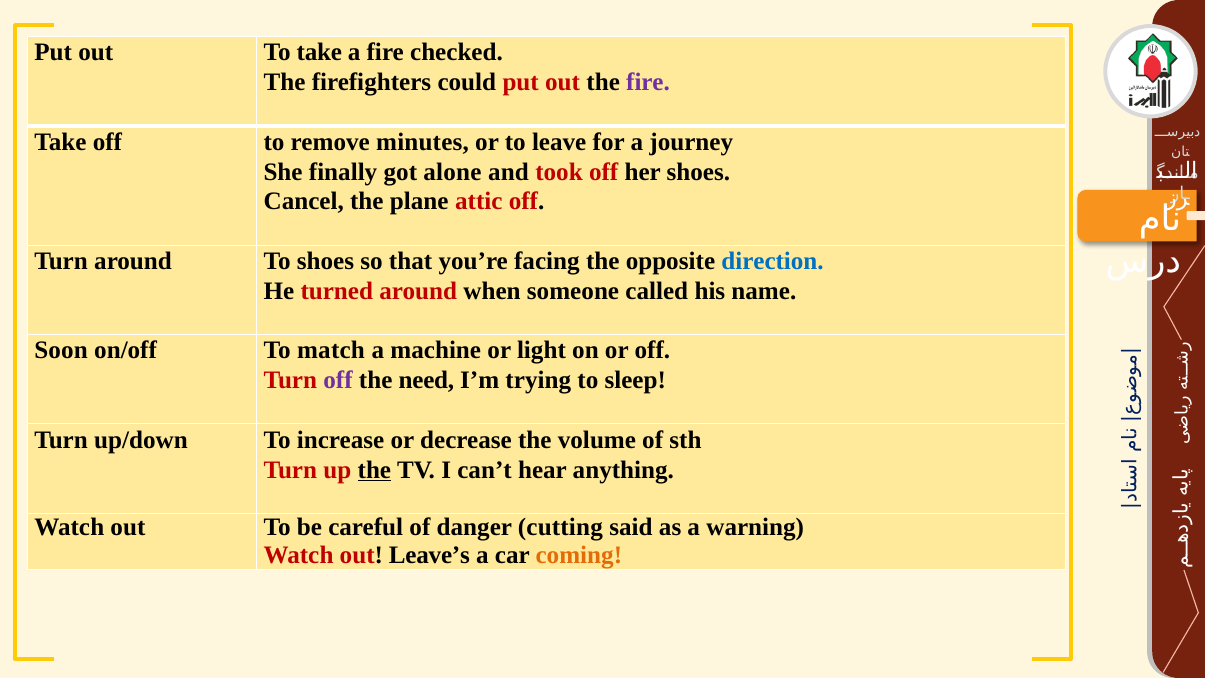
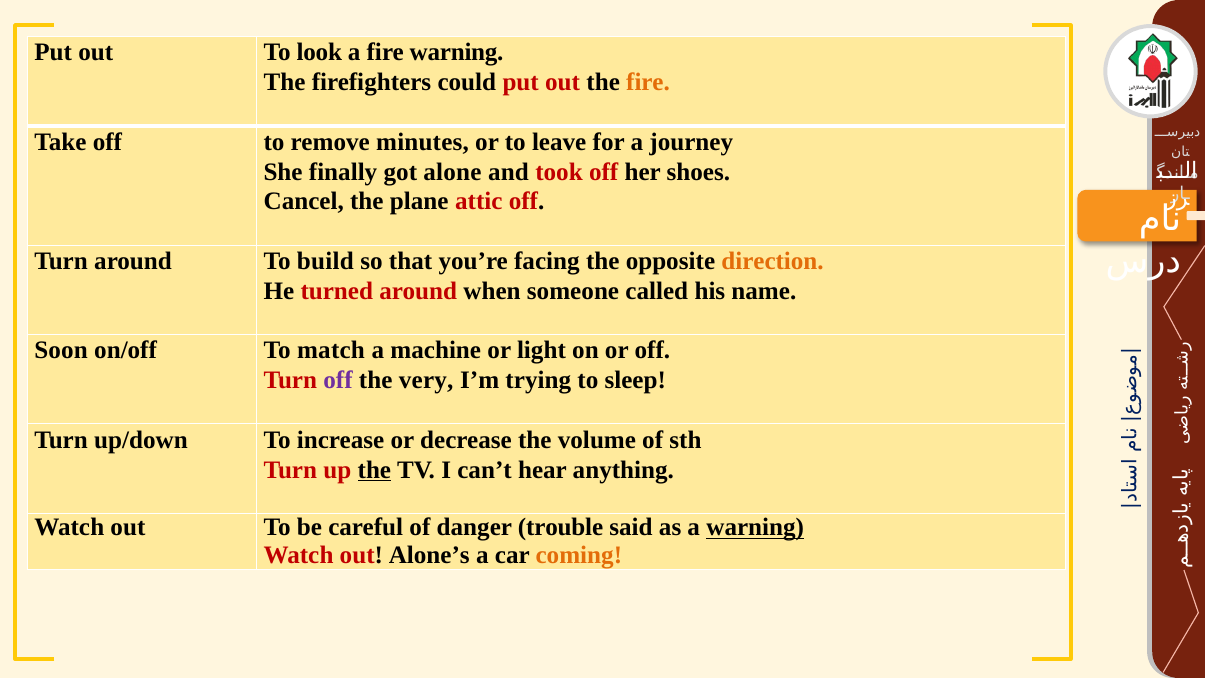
To take: take -> look
fire checked: checked -> warning
fire at (648, 82) colour: purple -> orange
To shoes: shoes -> build
direction colour: blue -> orange
need: need -> very
cutting: cutting -> trouble
warning at (755, 527) underline: none -> present
Leave’s: Leave’s -> Alone’s
